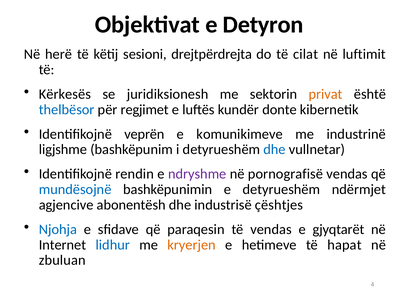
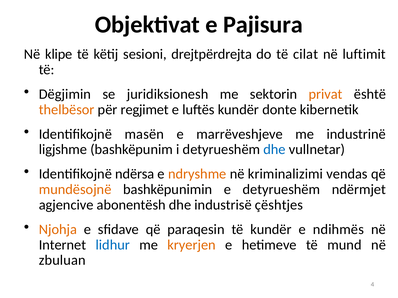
Detyron: Detyron -> Pajisura
herë: herë -> klipe
Kërkesës: Kërkesës -> Dëgjimin
thelbësor colour: blue -> orange
veprën: veprën -> masën
komunikimeve: komunikimeve -> marrëveshjeve
rendin: rendin -> ndërsa
ndryshme colour: purple -> orange
pornografisë: pornografisë -> kriminalizimi
mundësojnë colour: blue -> orange
Njohja colour: blue -> orange
të vendas: vendas -> kundër
gjyqtarët: gjyqtarët -> ndihmës
hapat: hapat -> mund
